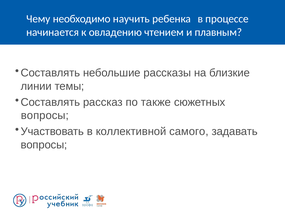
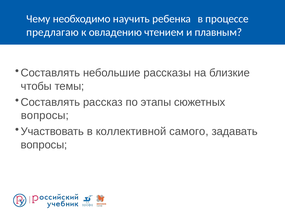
начинается: начинается -> предлагаю
линии: линии -> чтобы
также: также -> этапы
